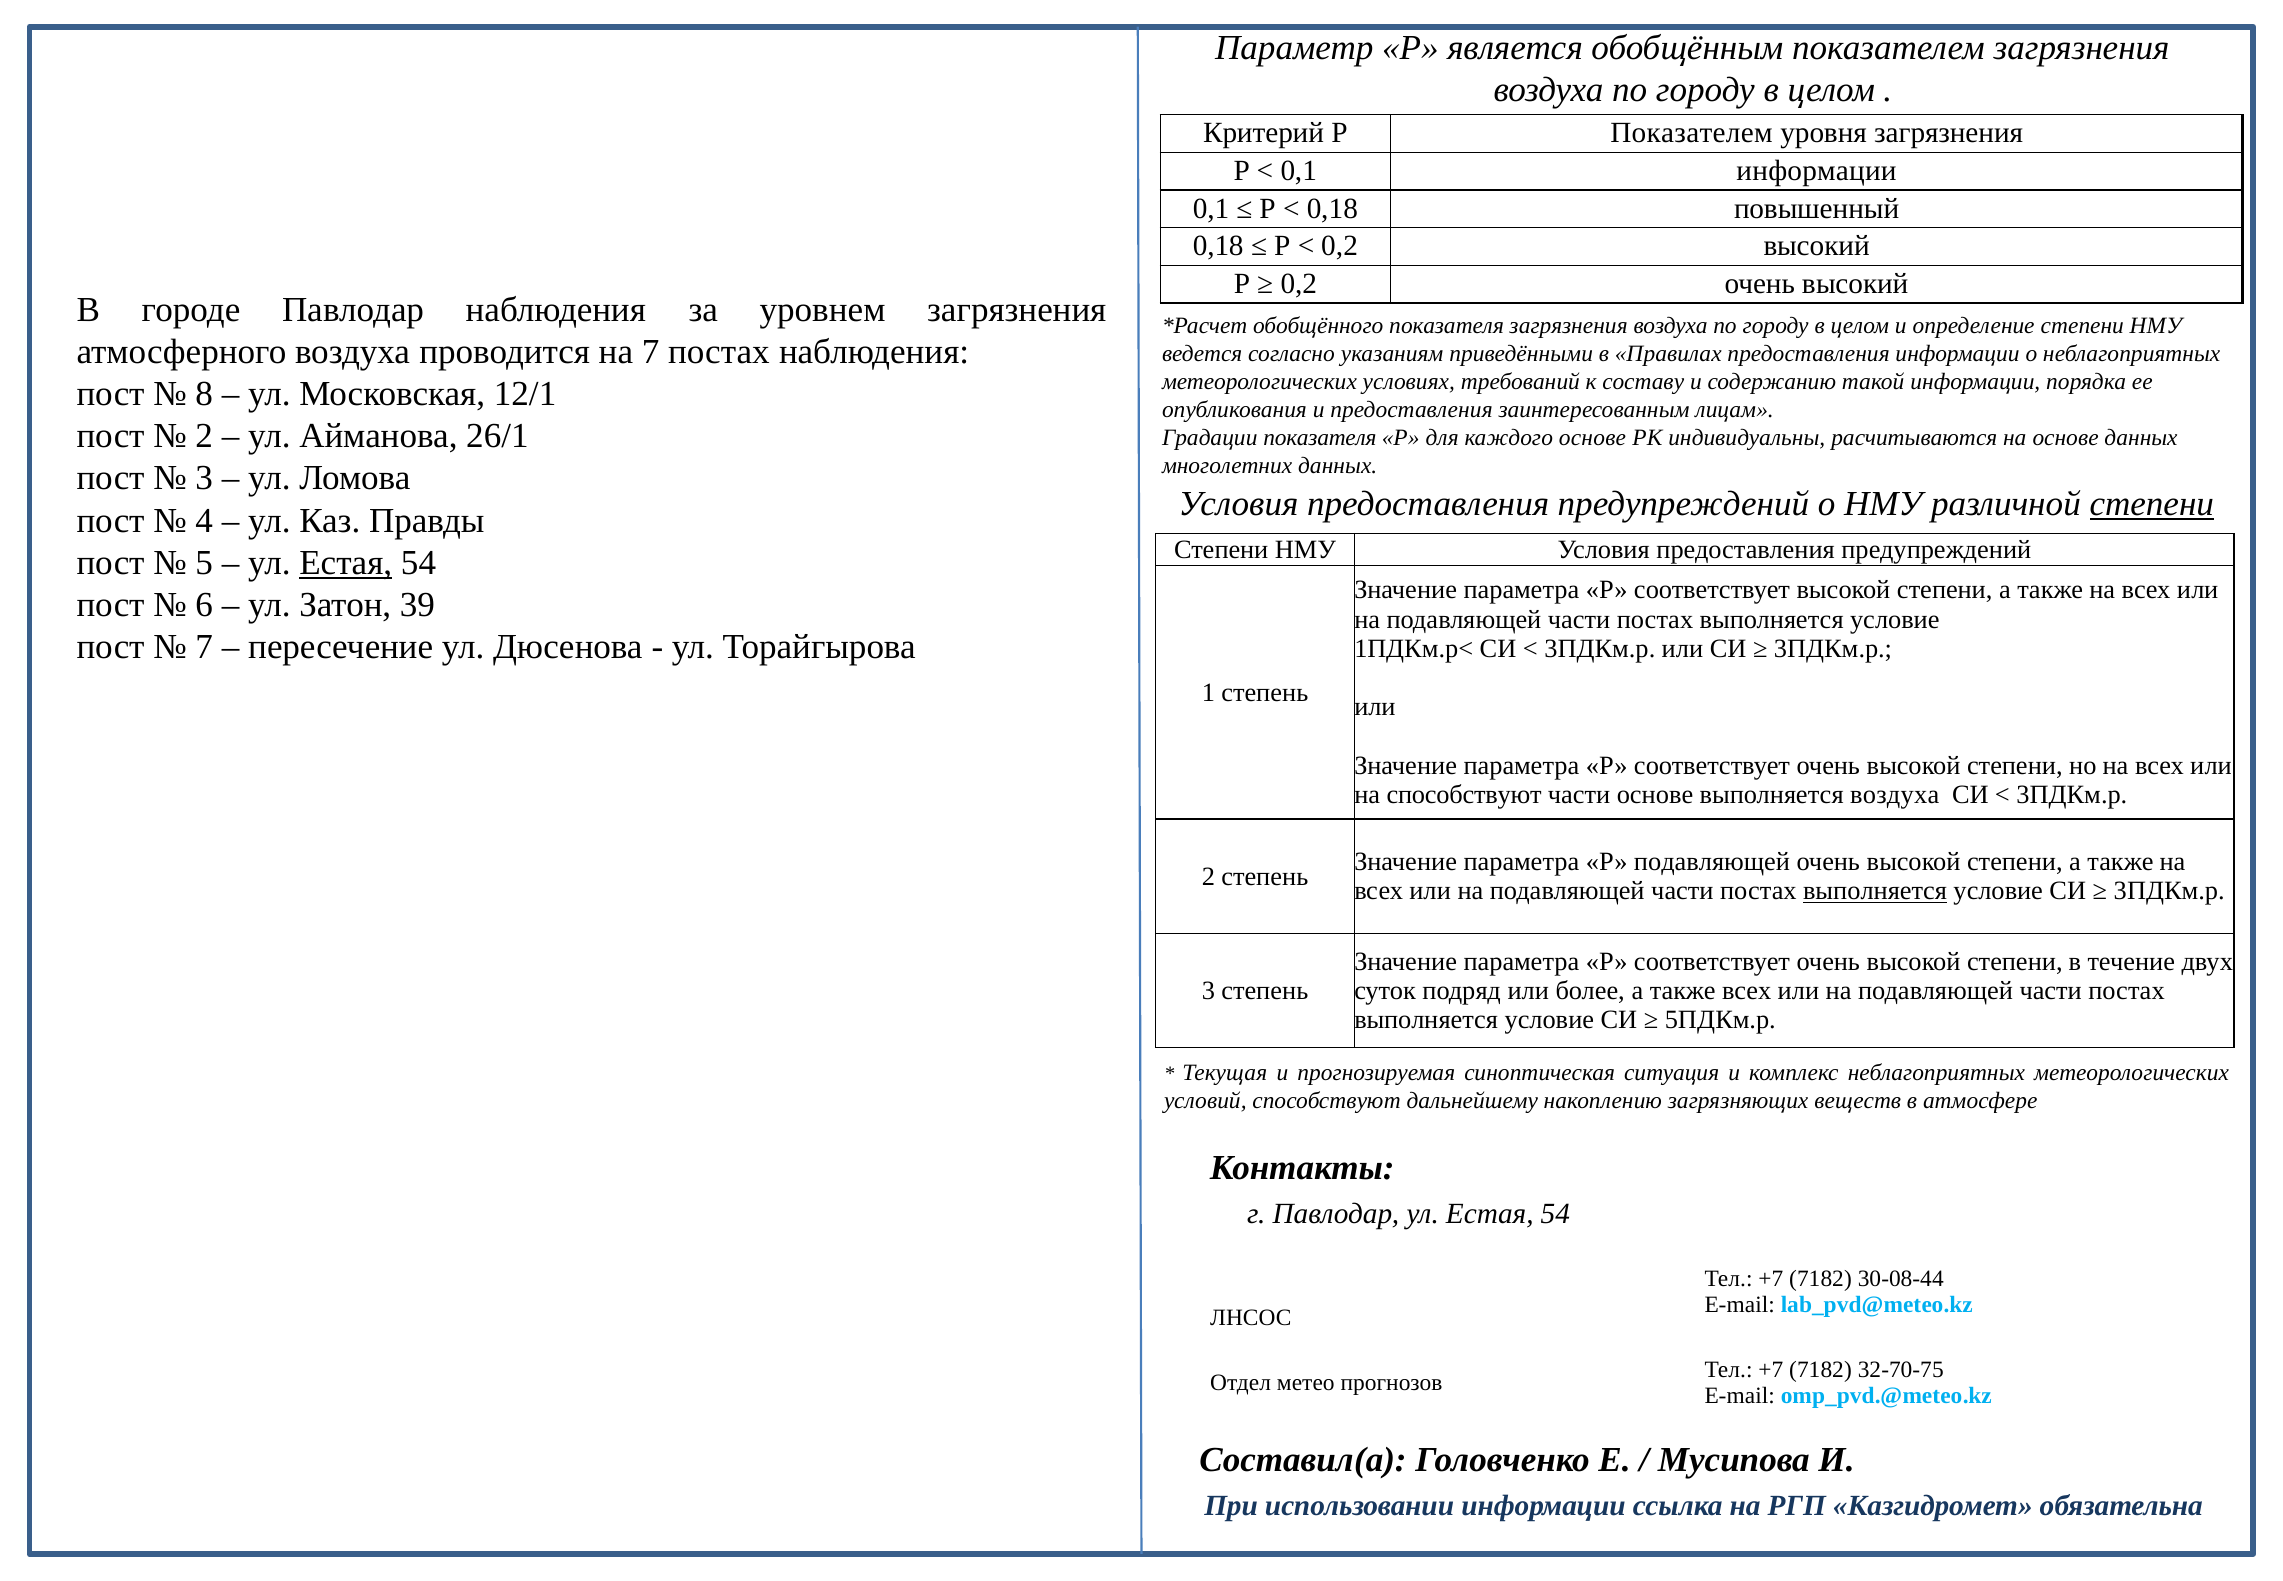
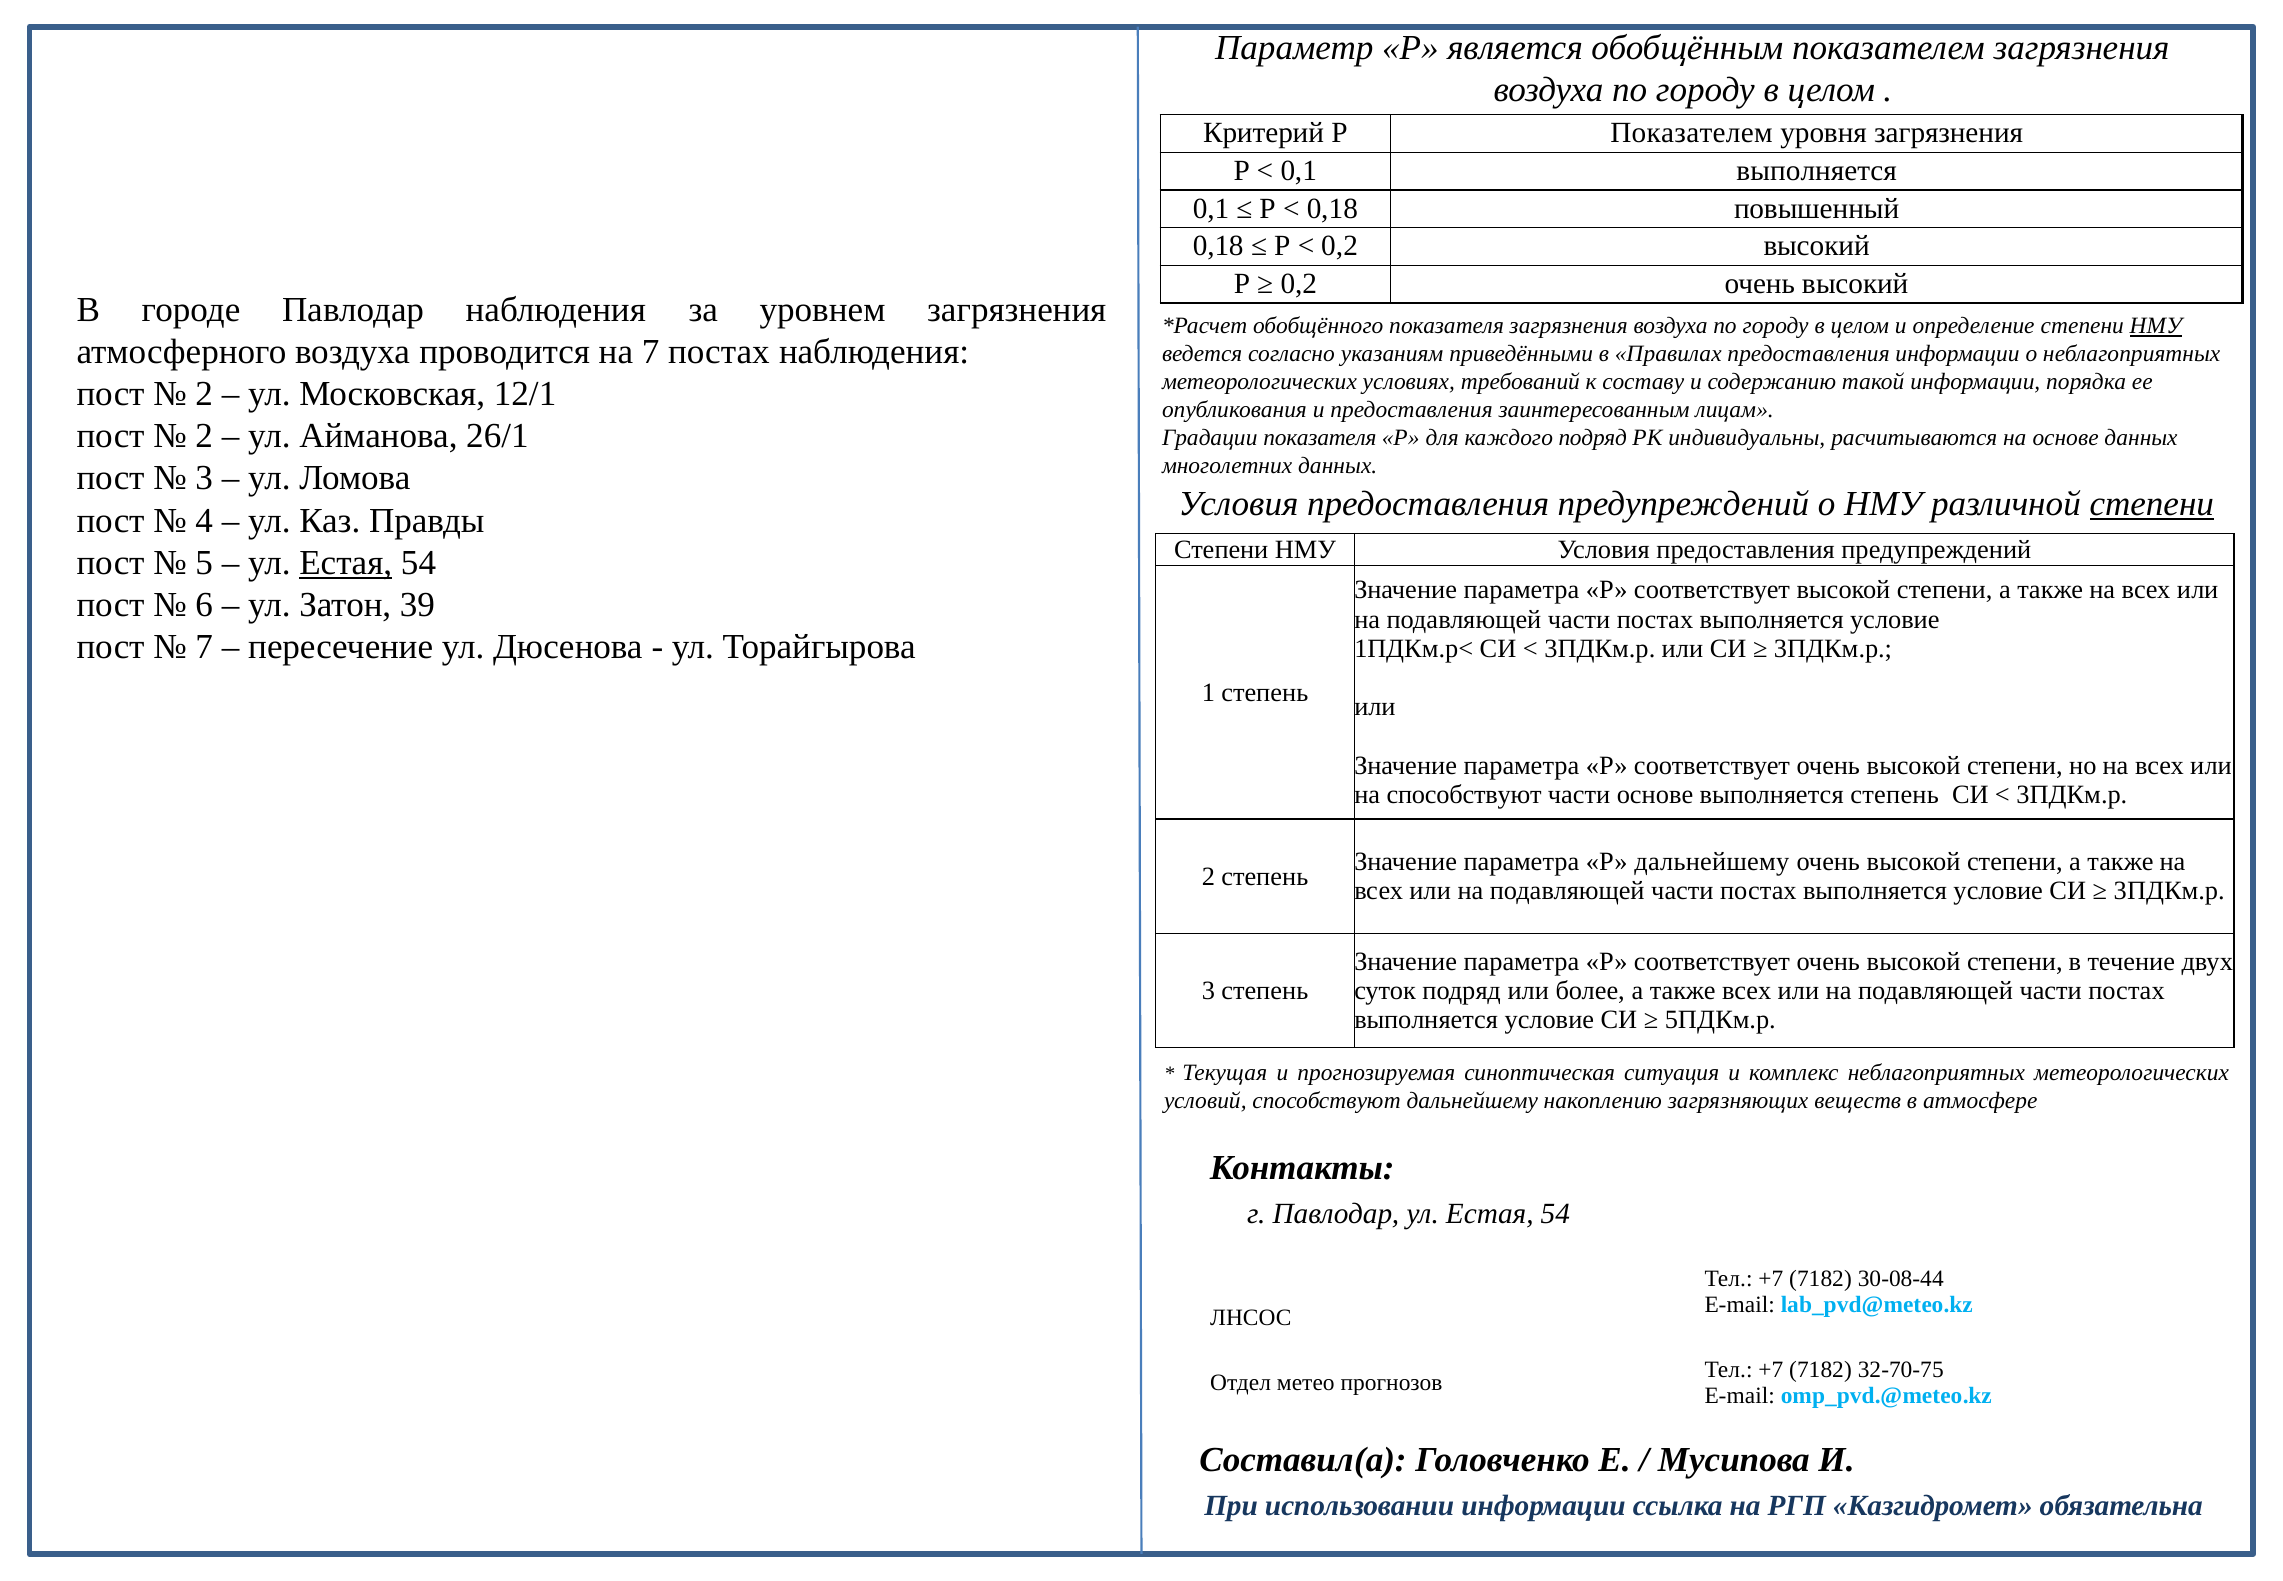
0,1 информации: информации -> выполняется
НМУ at (2156, 326) underline: none -> present
8 at (204, 394): 8 -> 2
каждого основе: основе -> подряд
выполняется воздуха: воздуха -> степень
Р подавляющей: подавляющей -> дальнейшему
выполняется at (1875, 891) underline: present -> none
